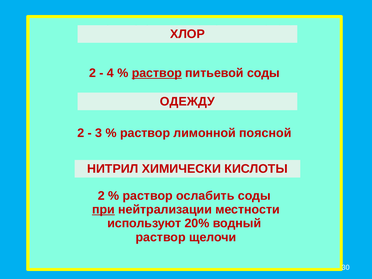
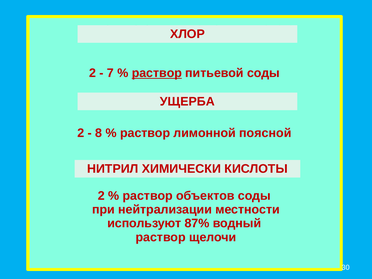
4: 4 -> 7
ОДЕЖДУ: ОДЕЖДУ -> УЩЕРБА
3: 3 -> 8
ослабить: ослабить -> объектов
при at (103, 210) underline: present -> none
20%: 20% -> 87%
